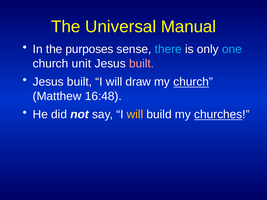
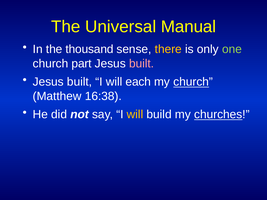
purposes: purposes -> thousand
there colour: light blue -> yellow
one colour: light blue -> light green
unit: unit -> part
draw: draw -> each
16:48: 16:48 -> 16:38
